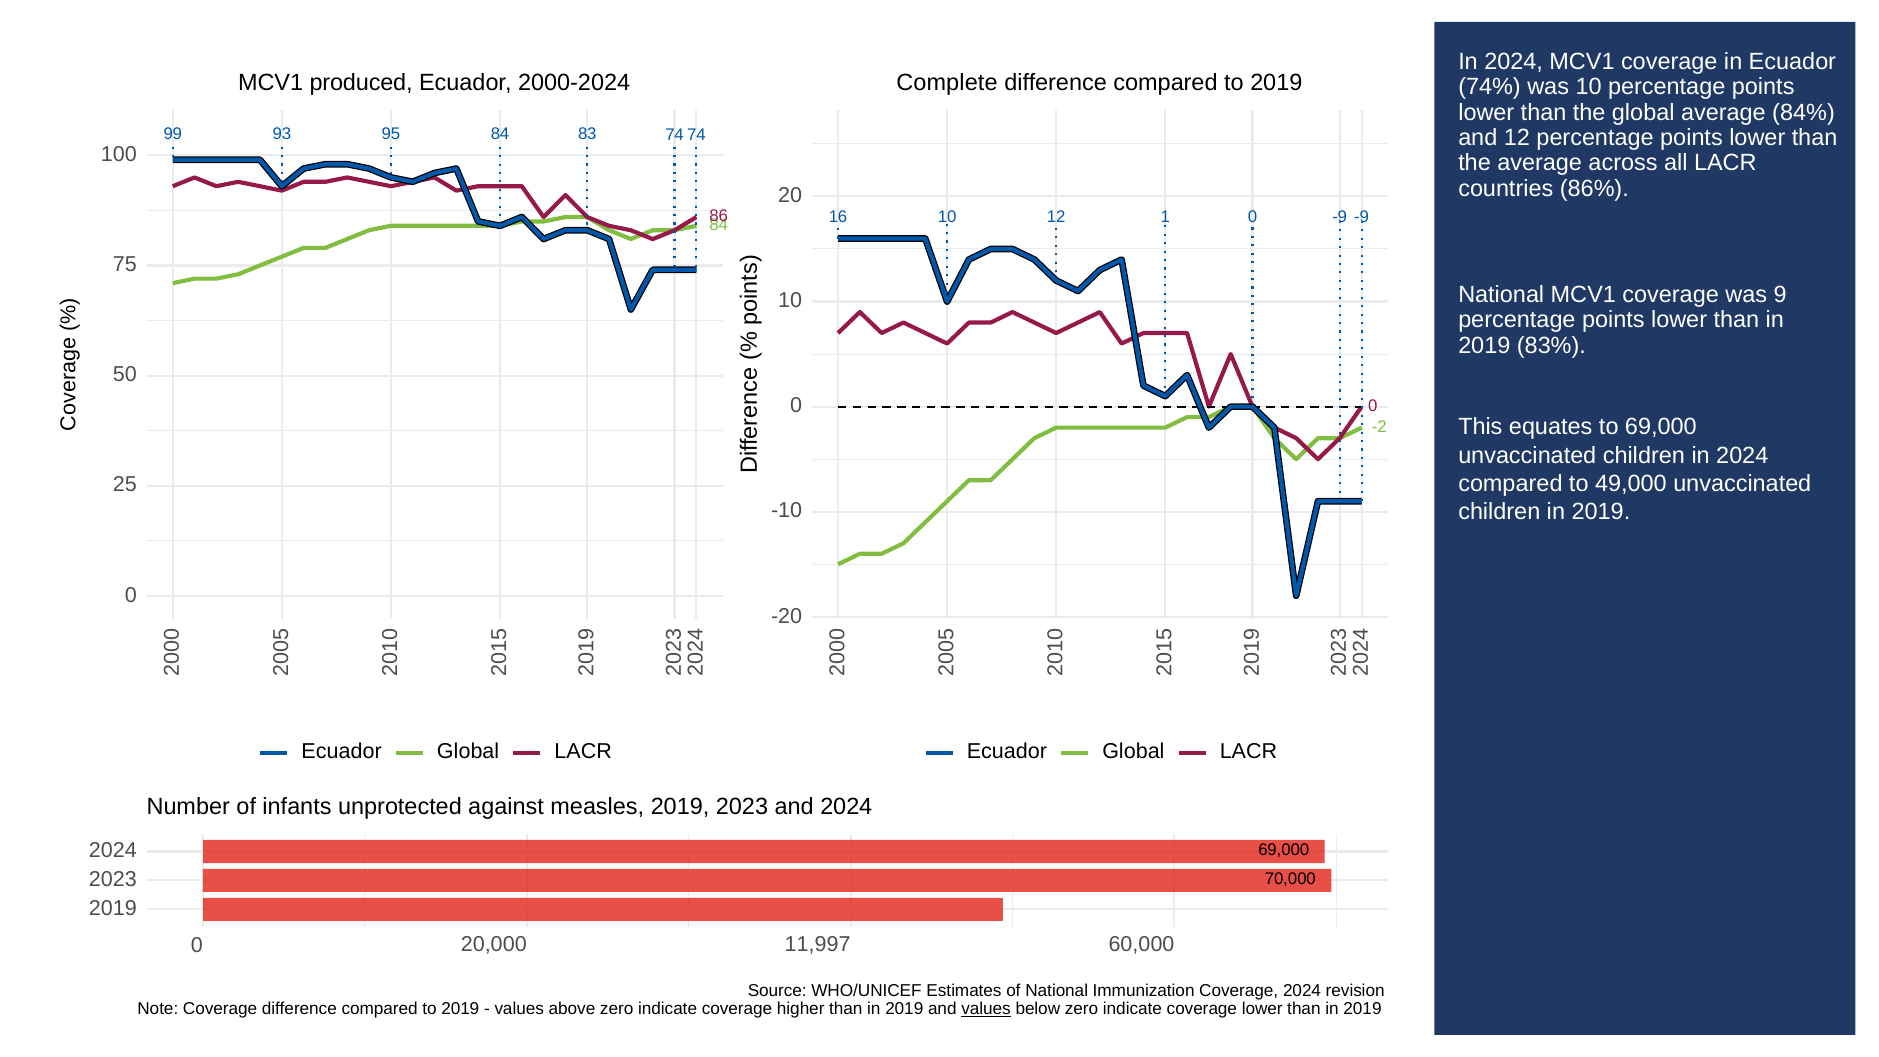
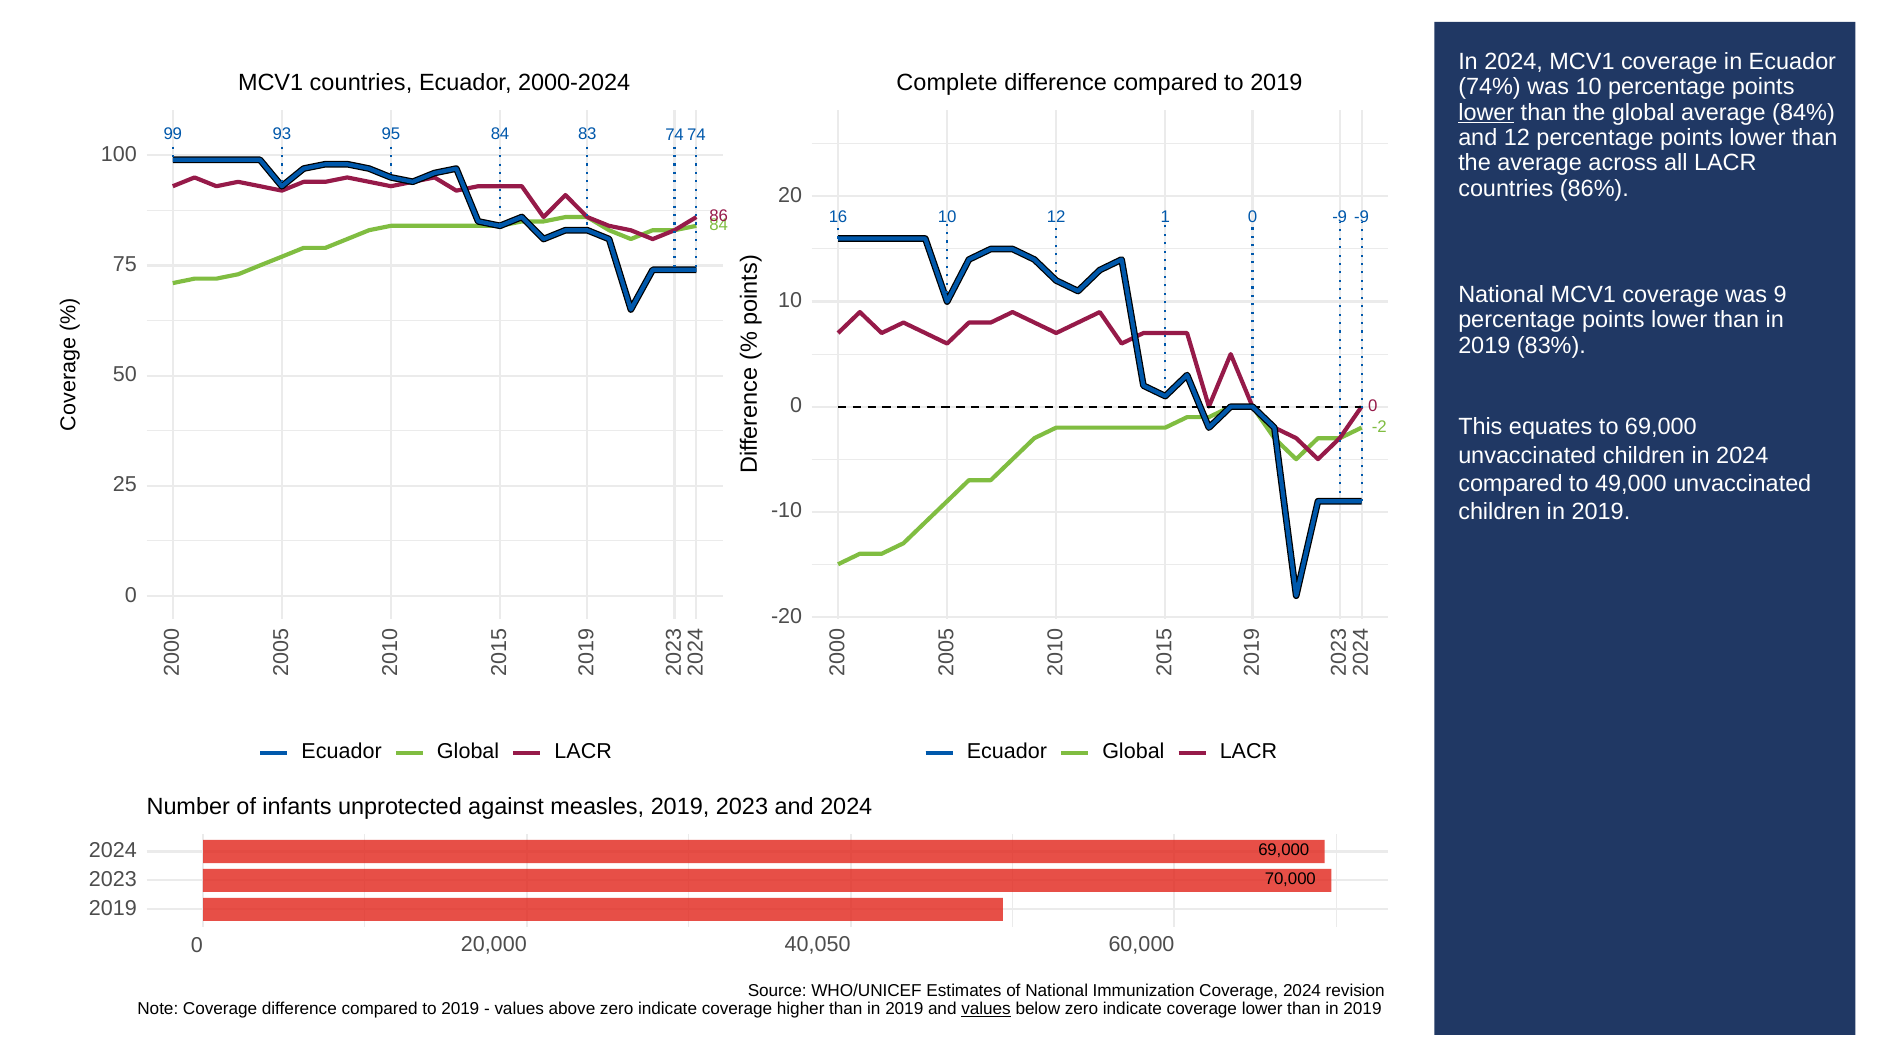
MCV1 produced: produced -> countries
lower at (1486, 112) underline: none -> present
11,997: 11,997 -> 40,050
